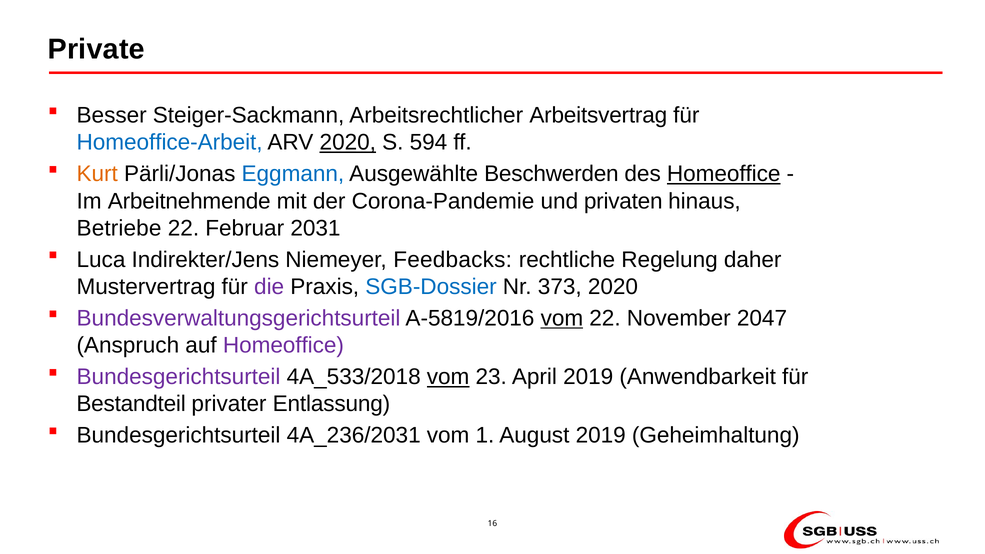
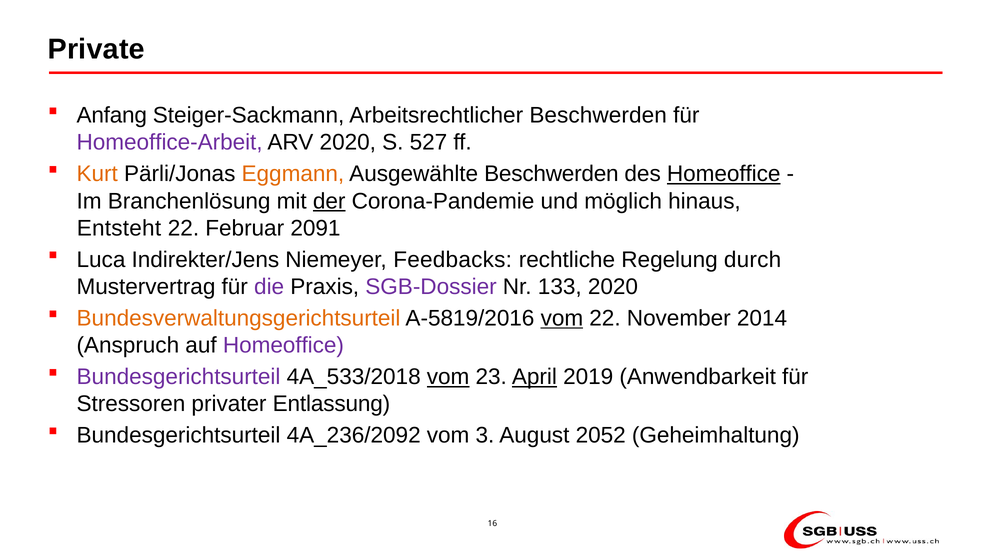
Besser: Besser -> Anfang
Arbeitsrechtlicher Arbeitsvertrag: Arbeitsvertrag -> Beschwerden
Homeoffice-Arbeit colour: blue -> purple
2020 at (348, 143) underline: present -> none
594: 594 -> 527
Eggmann colour: blue -> orange
Arbeitnehmende: Arbeitnehmende -> Branchenlösung
der underline: none -> present
privaten: privaten -> möglich
Betriebe: Betriebe -> Entsteht
2031: 2031 -> 2091
daher: daher -> durch
SGB-Dossier colour: blue -> purple
373: 373 -> 133
Bundesverwaltungsgerichtsurteil colour: purple -> orange
2047: 2047 -> 2014
April underline: none -> present
Bestandteil: Bestandteil -> Stressoren
4A_236/2031: 4A_236/2031 -> 4A_236/2092
1: 1 -> 3
August 2019: 2019 -> 2052
